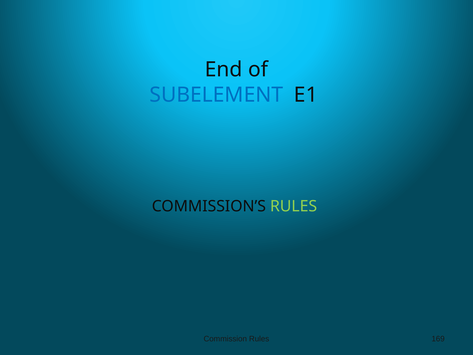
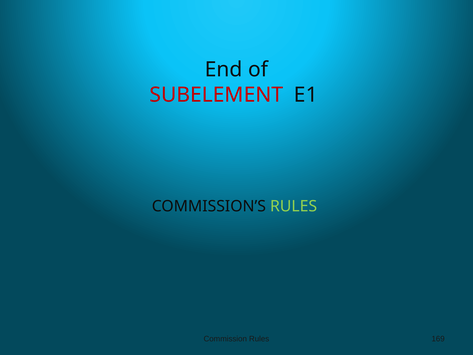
SUBELEMENT colour: blue -> red
